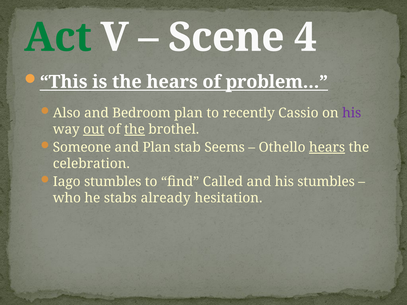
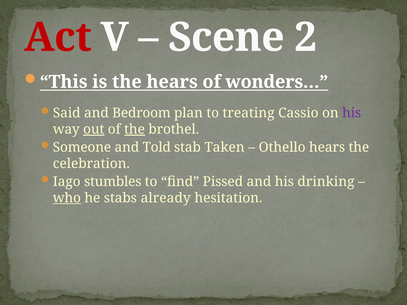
Act colour: green -> red
4: 4 -> 2
problem…: problem… -> wonders…
Also: Also -> Said
recently: recently -> treating
and Plan: Plan -> Told
Seems: Seems -> Taken
hears at (327, 147) underline: present -> none
Called: Called -> Pissed
his stumbles: stumbles -> drinking
who underline: none -> present
